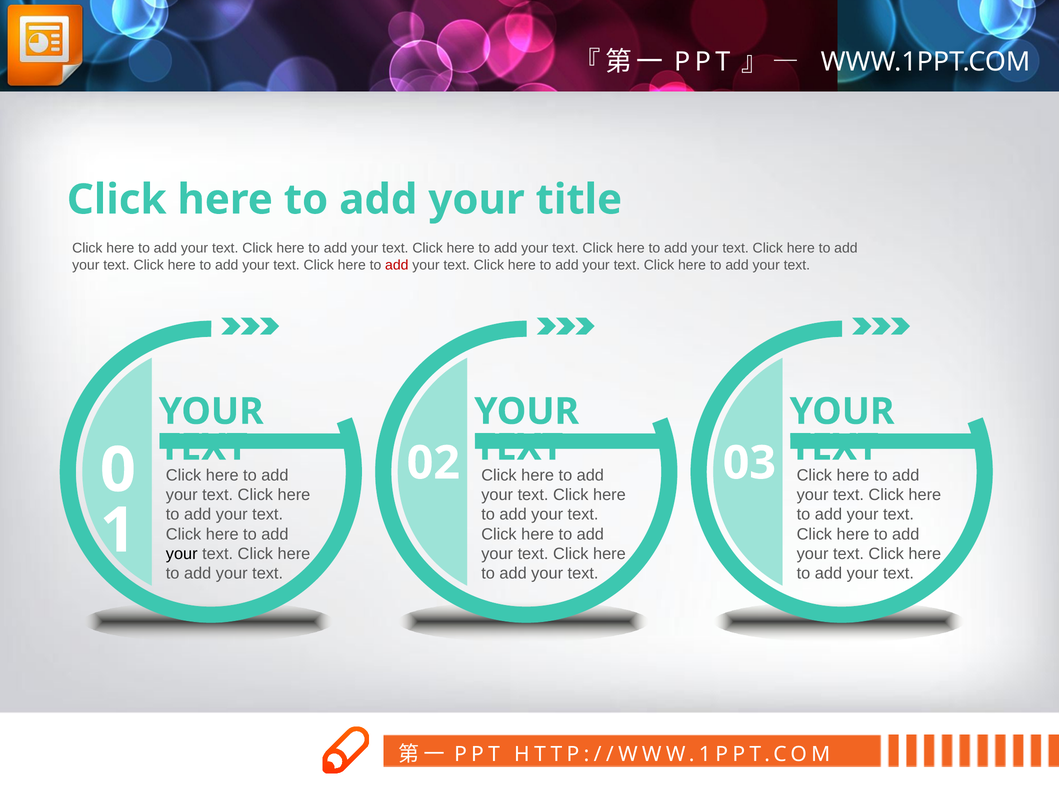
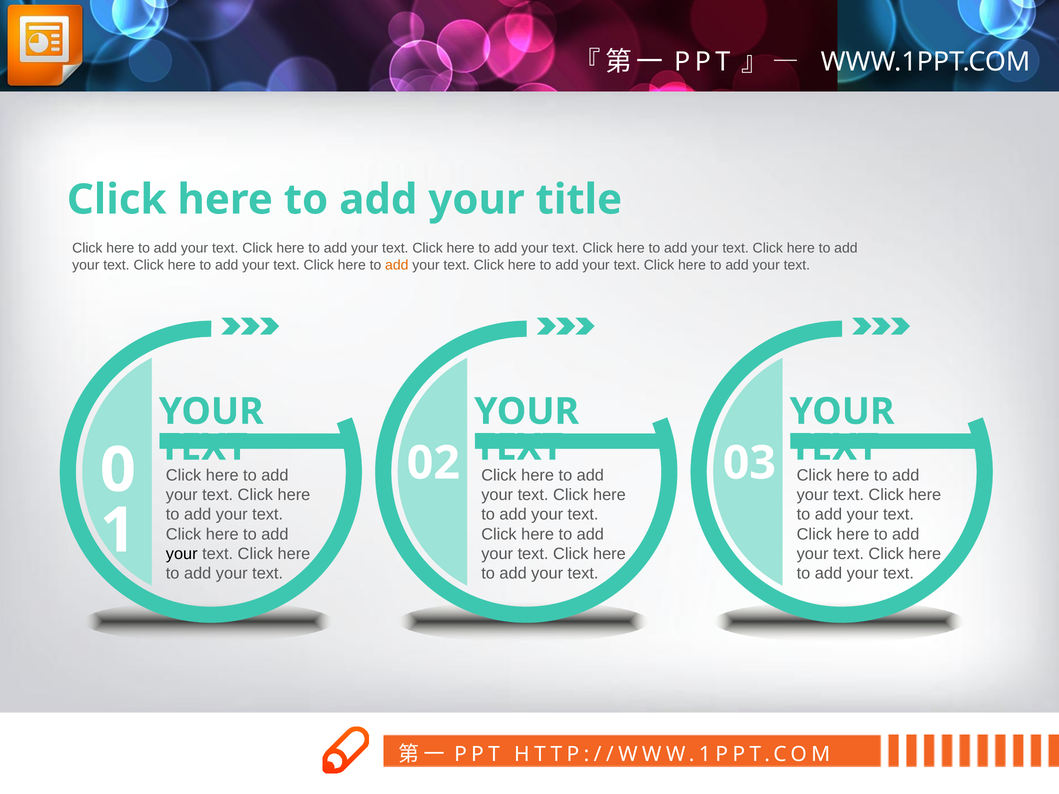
add at (397, 265) colour: red -> orange
